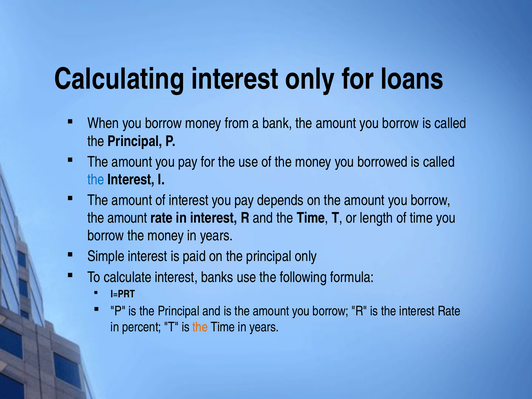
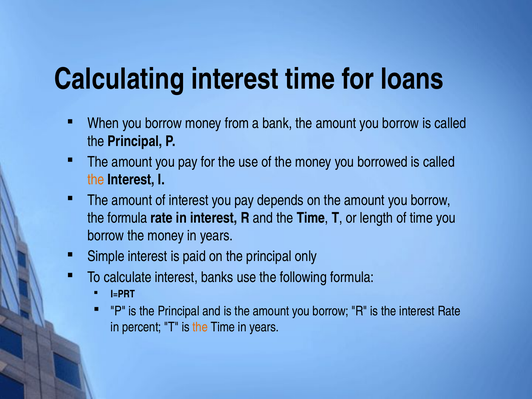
interest only: only -> time
the at (96, 180) colour: blue -> orange
amount at (127, 218): amount -> formula
